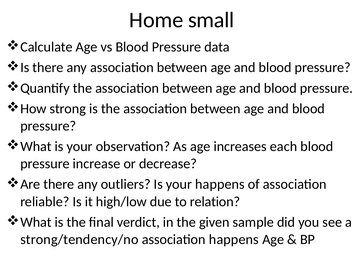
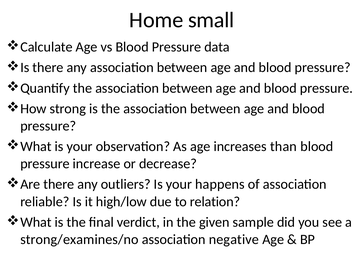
each: each -> than
strong/tendency/no: strong/tendency/no -> strong/examines/no
association happens: happens -> negative
